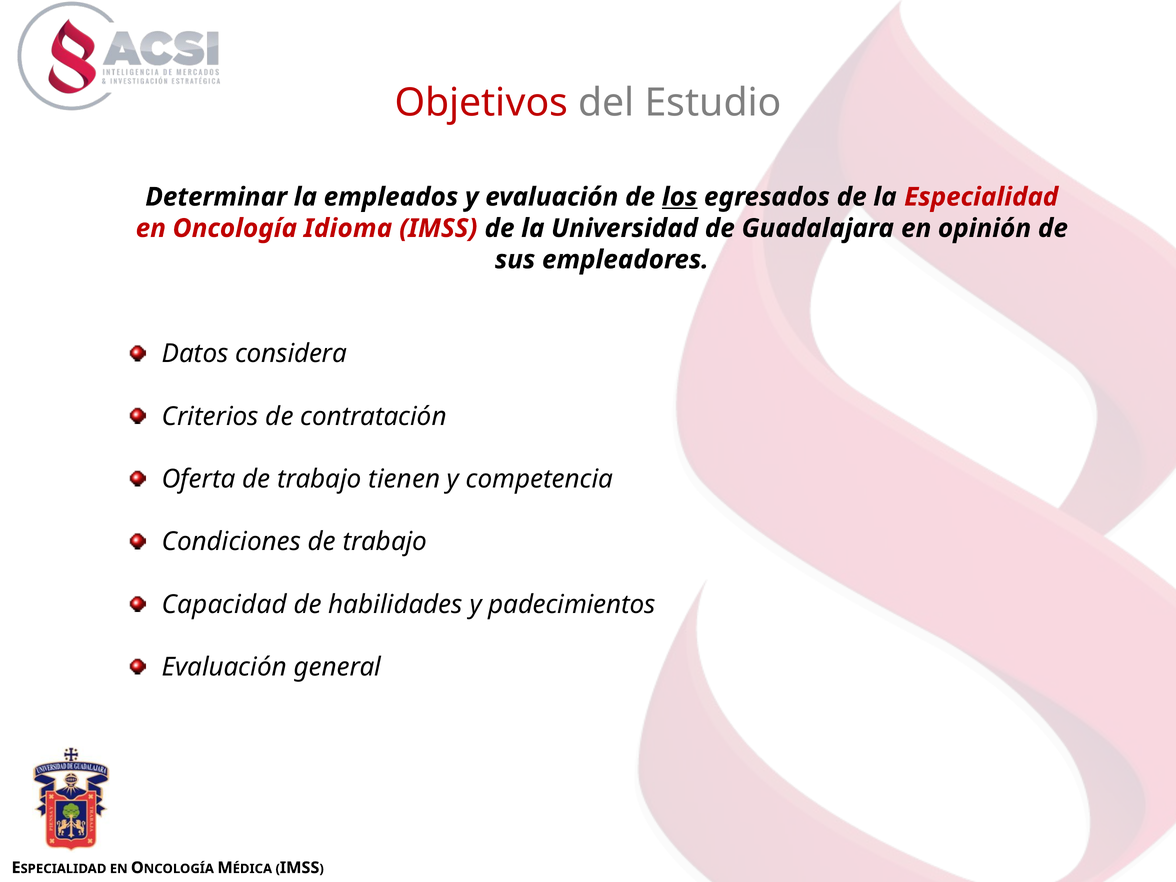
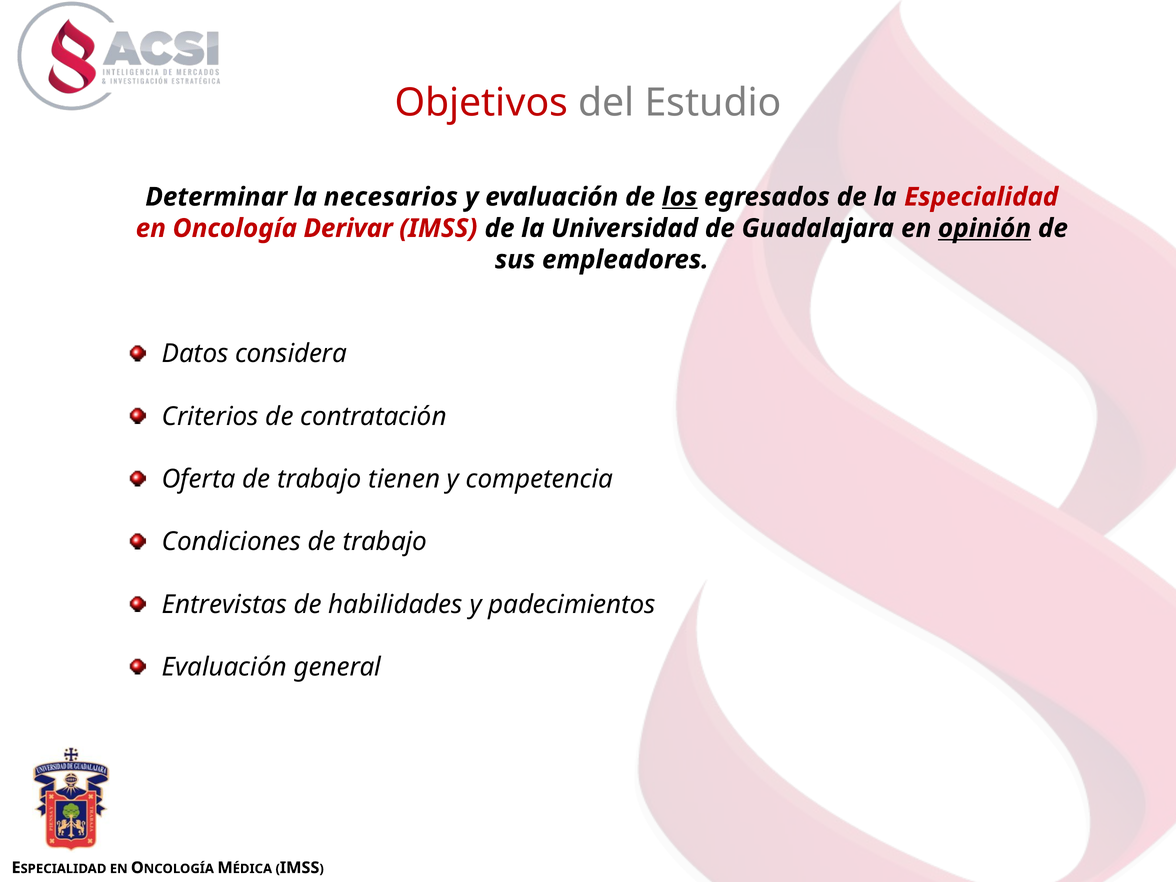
empleados: empleados -> necesarios
Idioma: Idioma -> Derivar
opinión underline: none -> present
Capacidad: Capacidad -> Entrevistas
